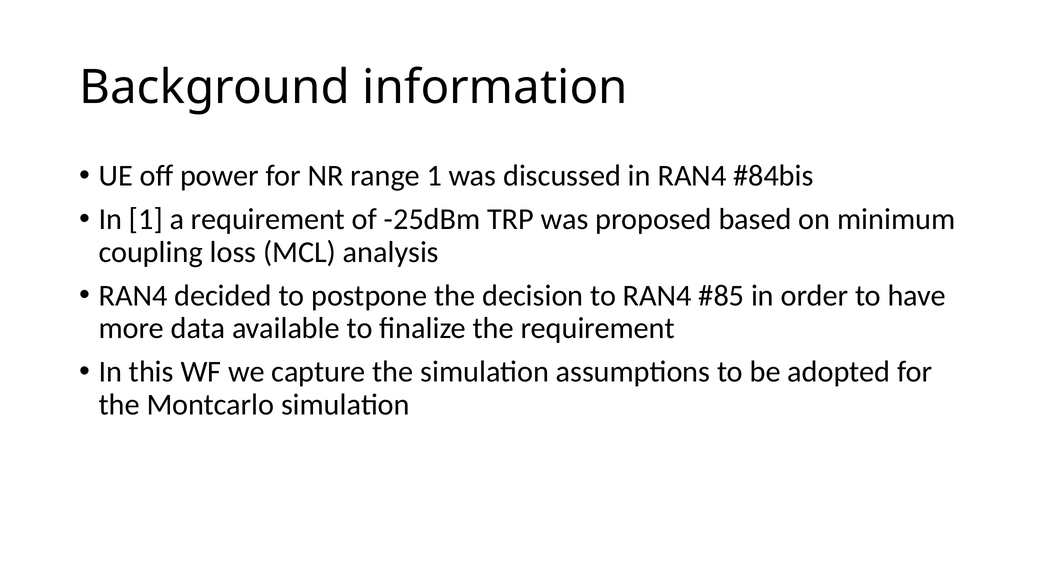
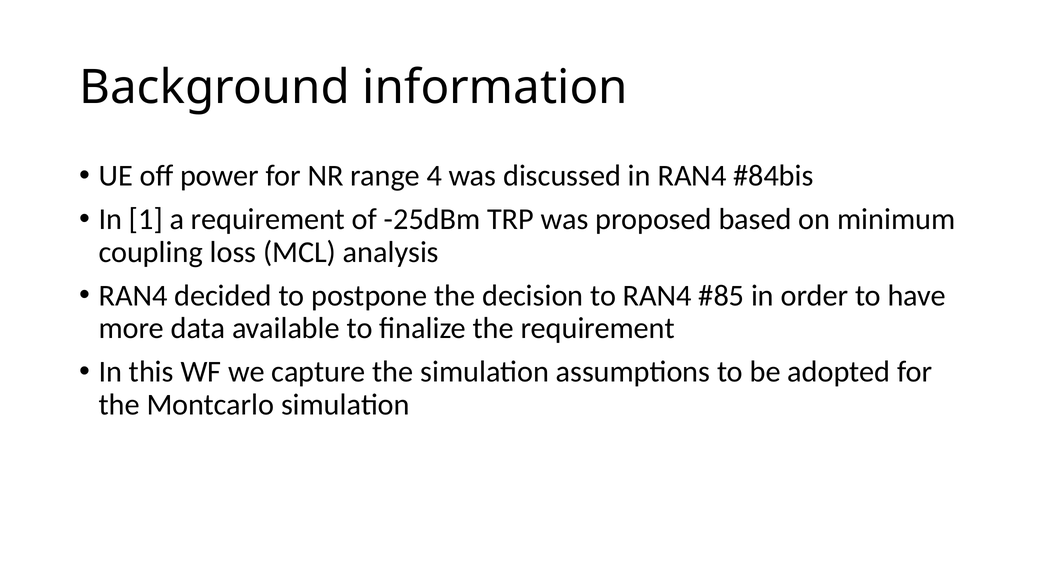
range 1: 1 -> 4
